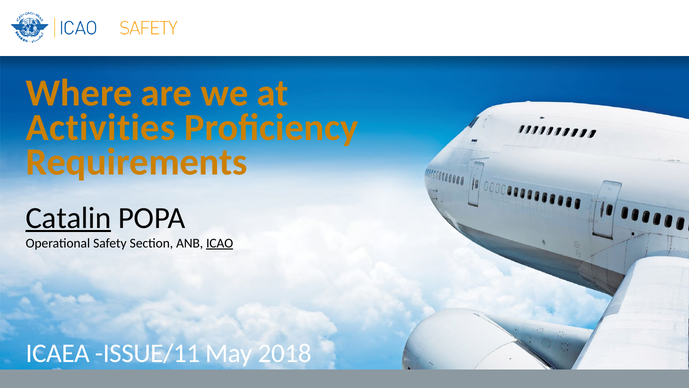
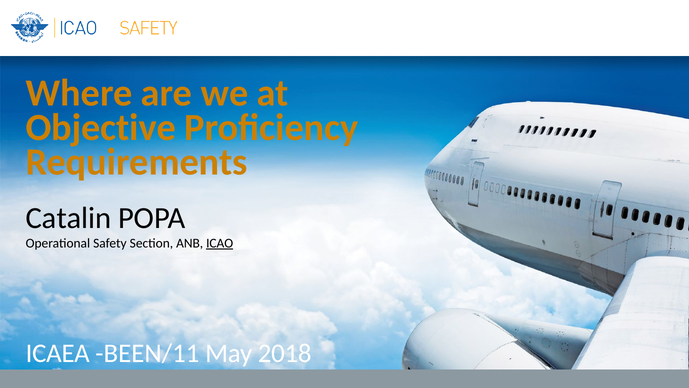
Activities: Activities -> Objective
Catalin underline: present -> none
ISSUE/11: ISSUE/11 -> BEEN/11
